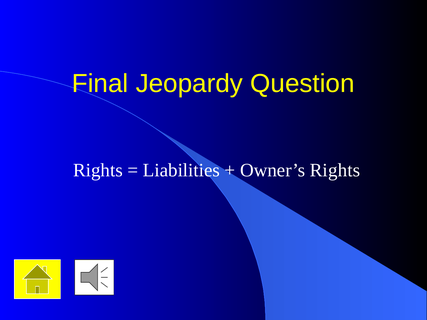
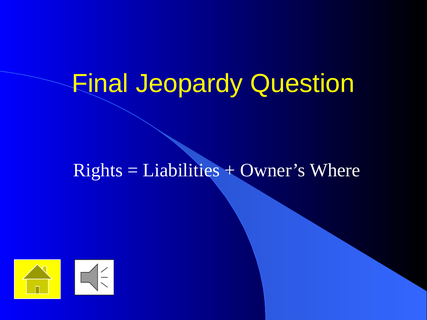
Owner’s Rights: Rights -> Where
